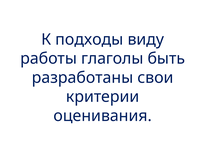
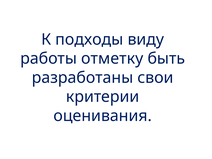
глаголы: глаголы -> отметку
